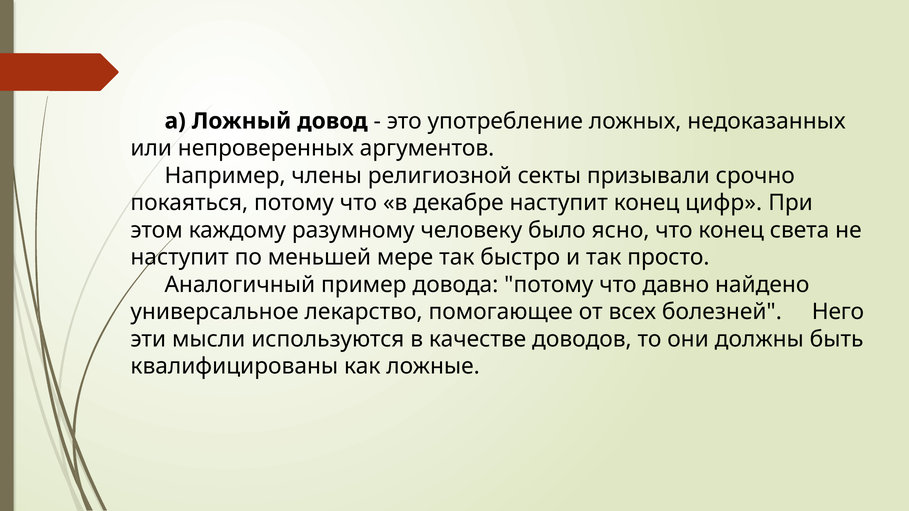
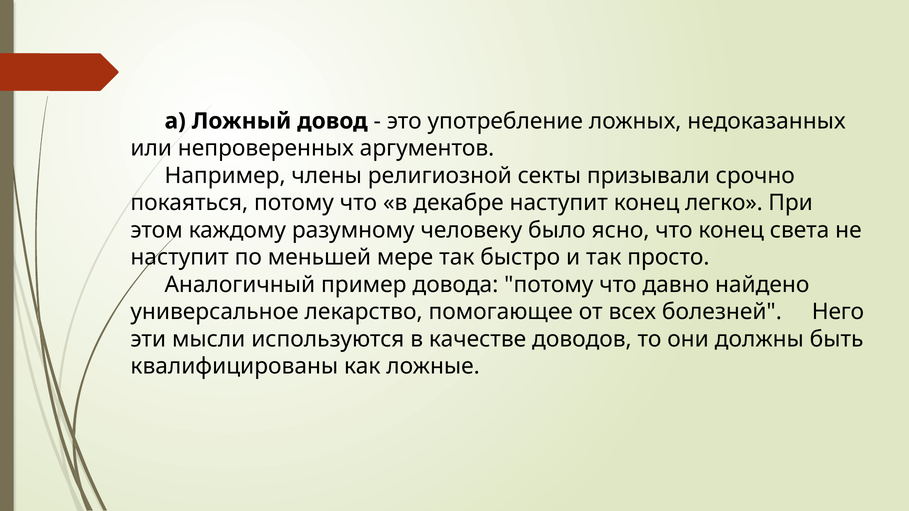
цифр: цифр -> легко
